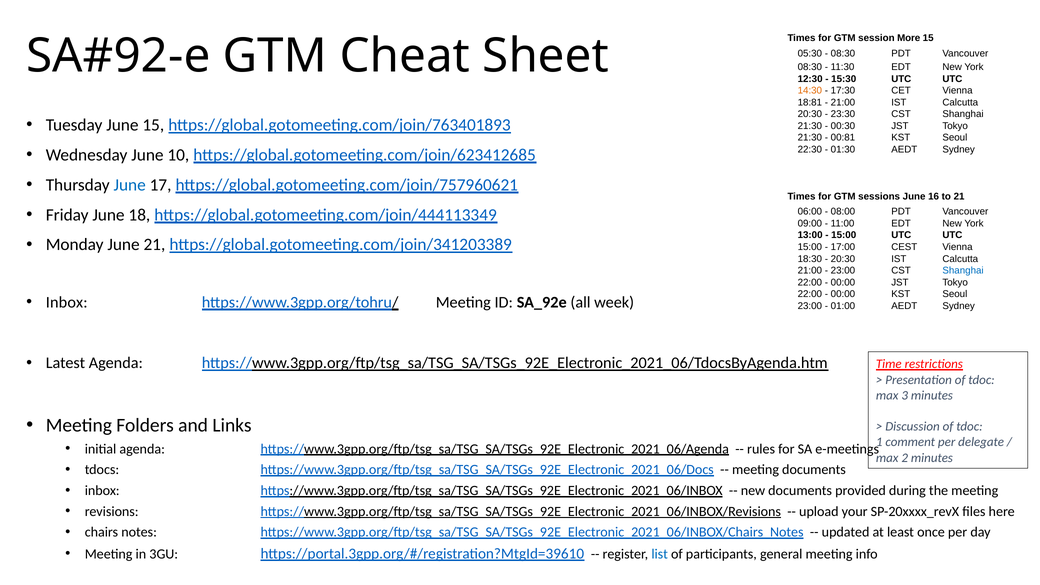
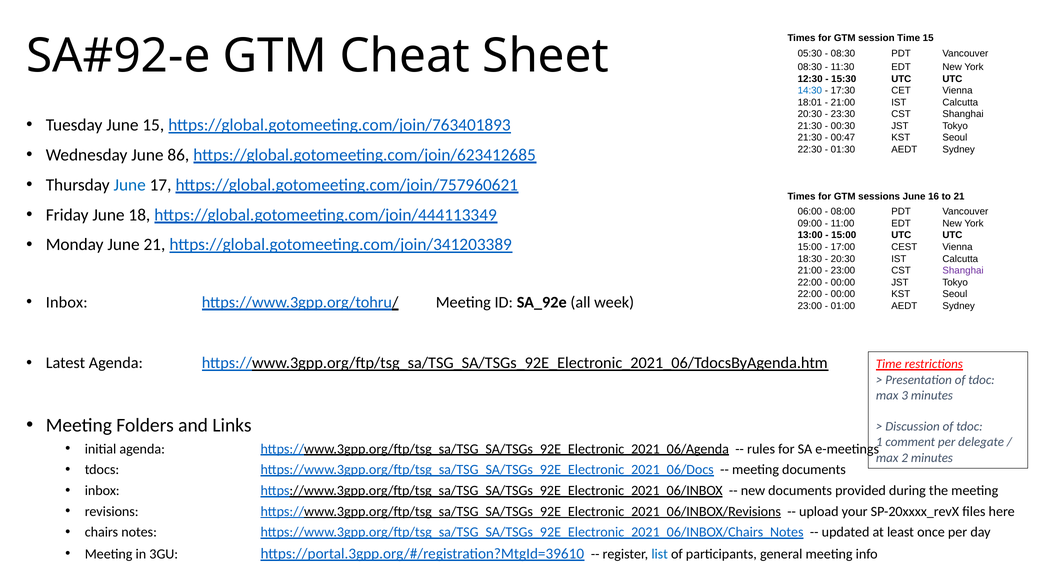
session More: More -> Time
14:30 colour: orange -> blue
18:81: 18:81 -> 18:01
00:81: 00:81 -> 00:47
10: 10 -> 86
Shanghai at (963, 271) colour: blue -> purple
